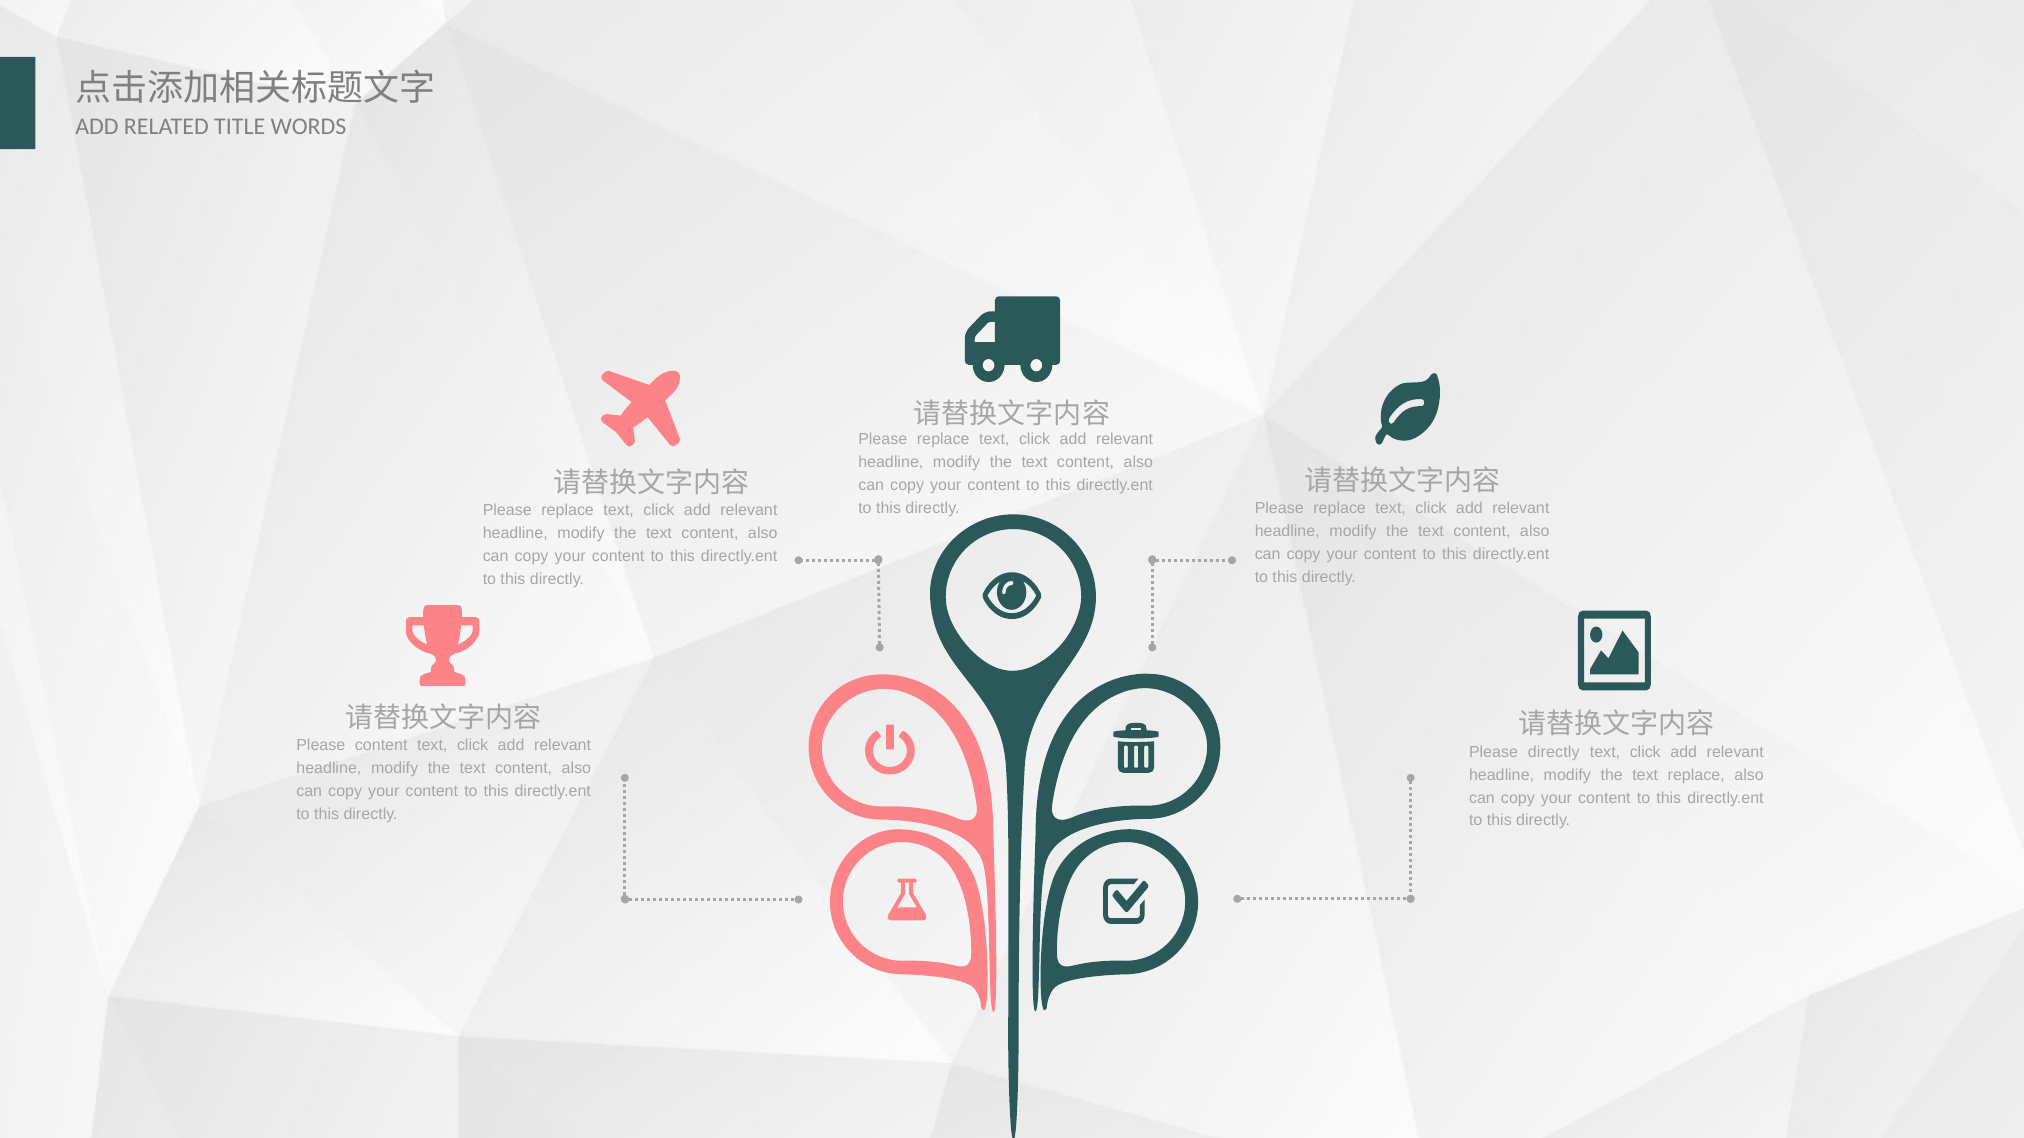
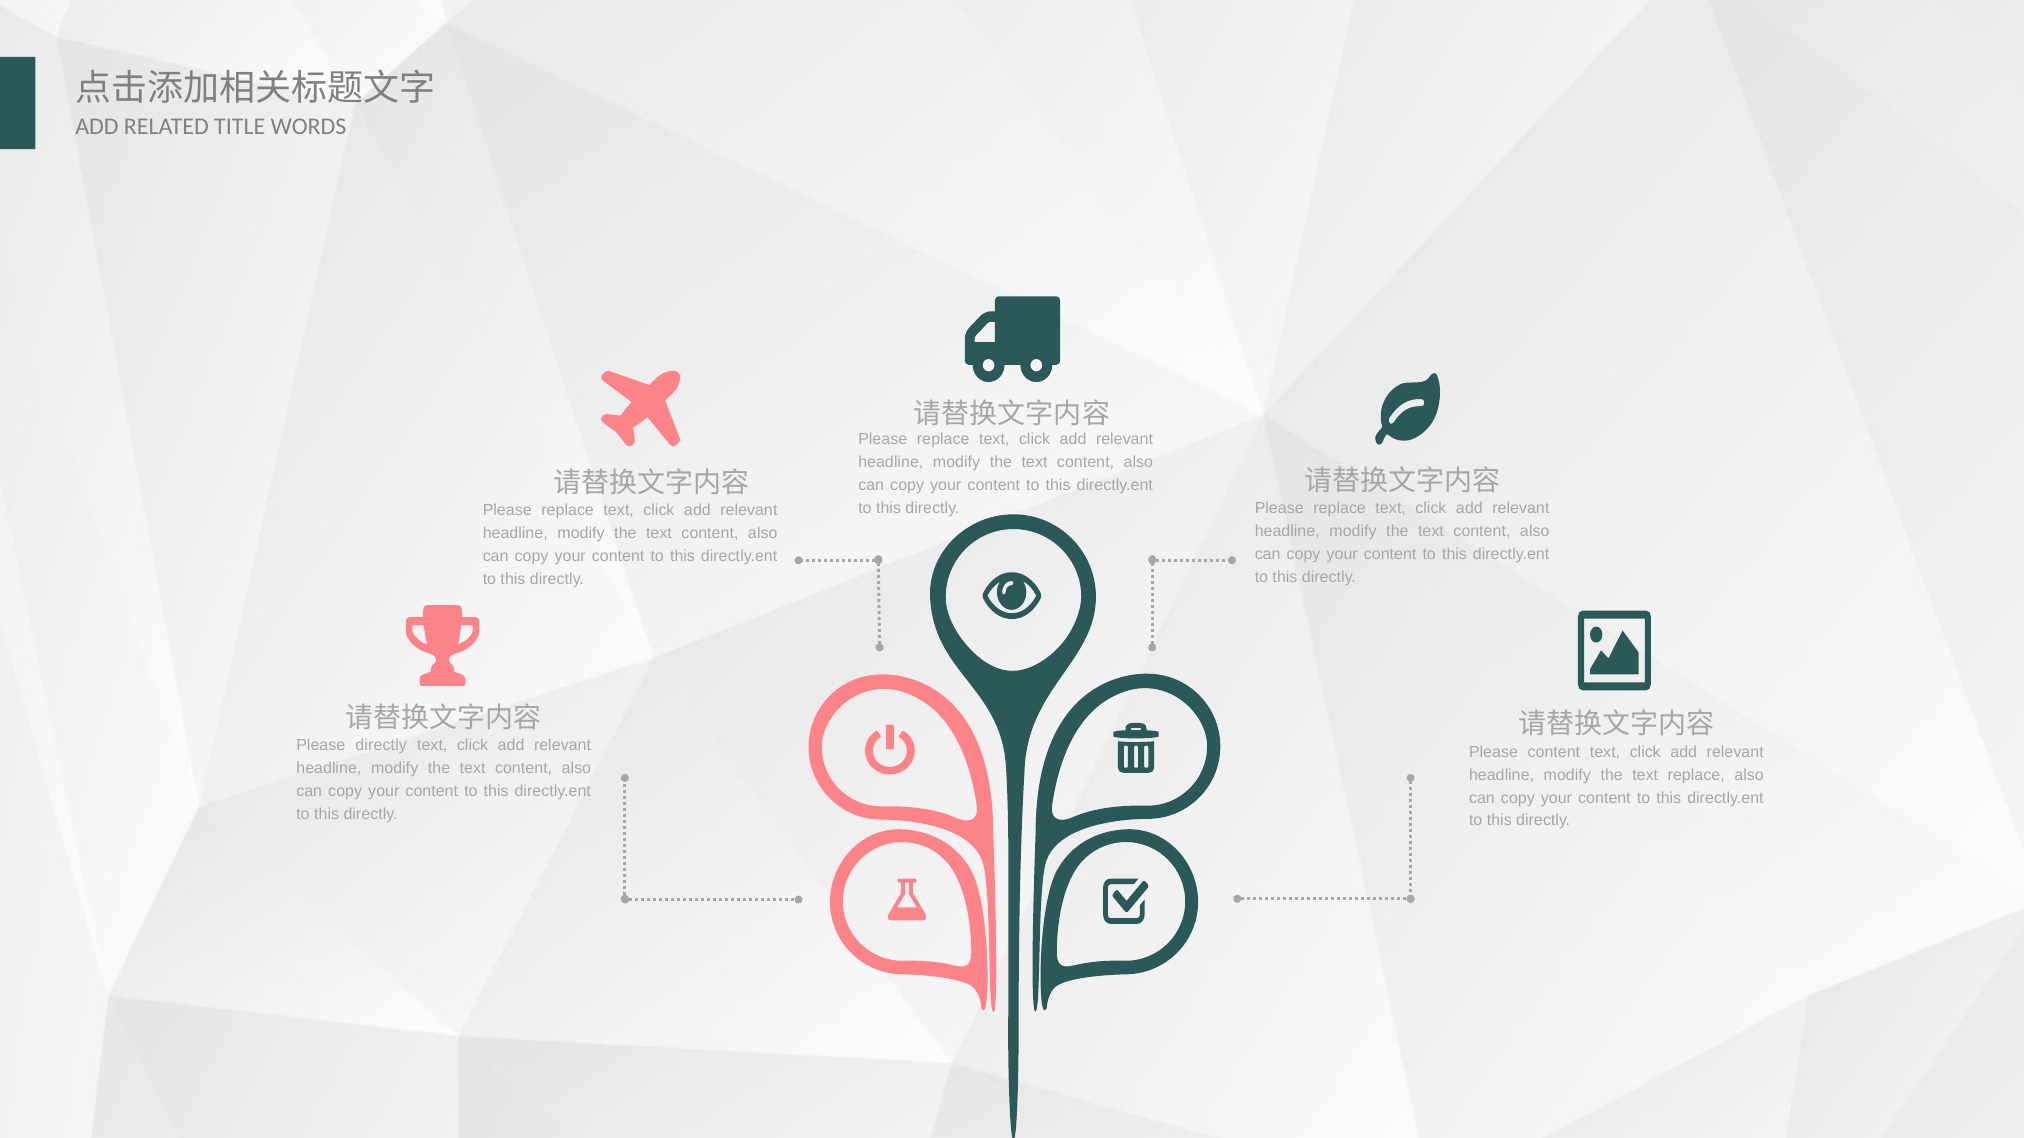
Please content: content -> directly
Please directly: directly -> content
